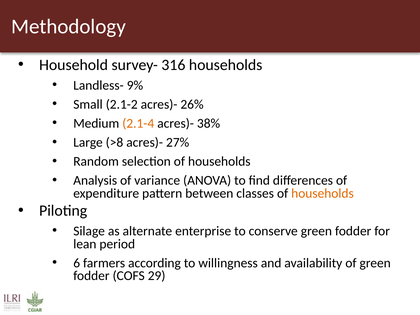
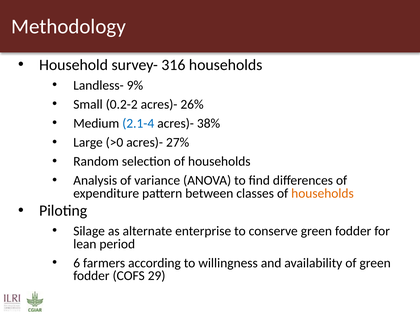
2.1-2: 2.1-2 -> 0.2-2
2.1-4 colour: orange -> blue
>8: >8 -> >0
